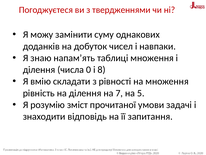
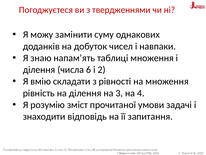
0: 0 -> 6
8: 8 -> 2
7: 7 -> 3
5: 5 -> 4
